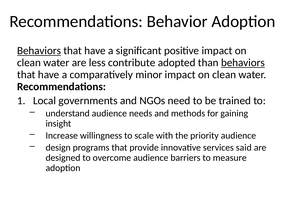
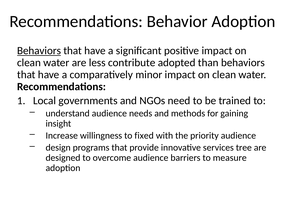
behaviors at (243, 63) underline: present -> none
scale: scale -> fixed
said: said -> tree
